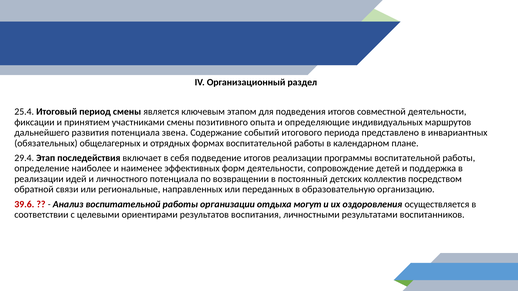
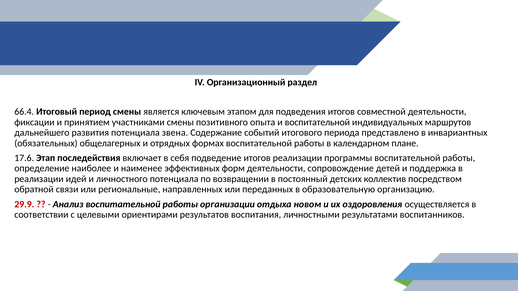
25.4: 25.4 -> 66.4
и определяющие: определяющие -> воспитательной
29.4: 29.4 -> 17.6
39.6: 39.6 -> 29.9
могут: могут -> новом
